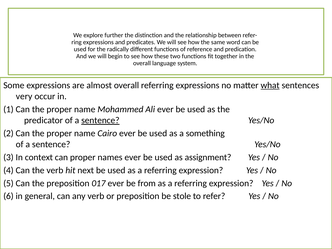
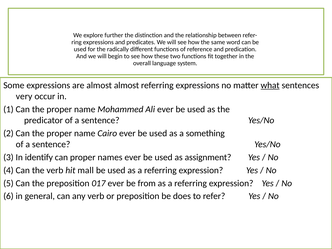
almost overall: overall -> almost
sentence at (100, 120) underline: present -> none
context: context -> identify
next: next -> mall
stole: stole -> does
